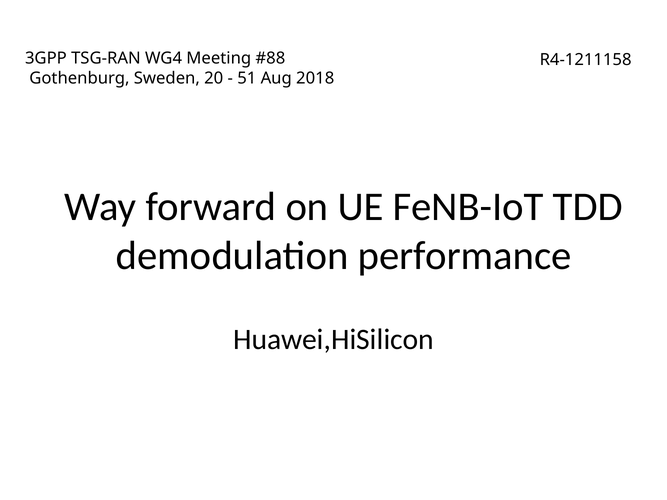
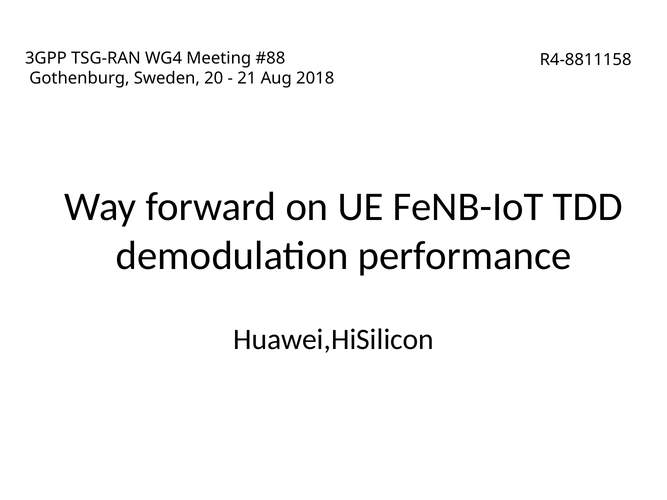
R4-1211158: R4-1211158 -> R4-8811158
51: 51 -> 21
